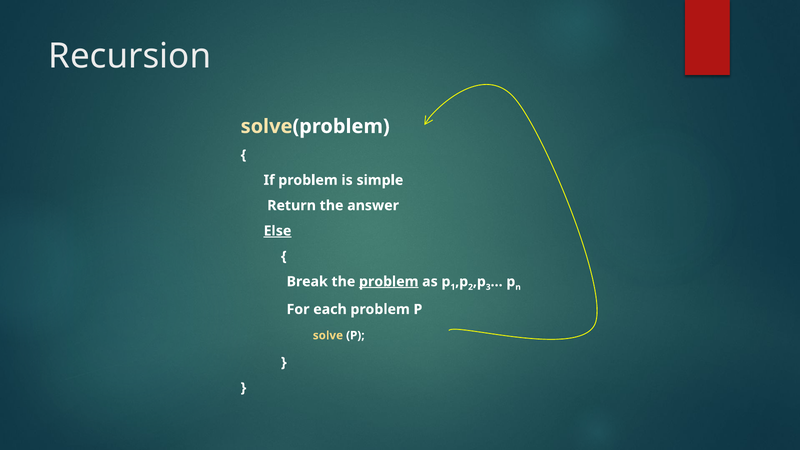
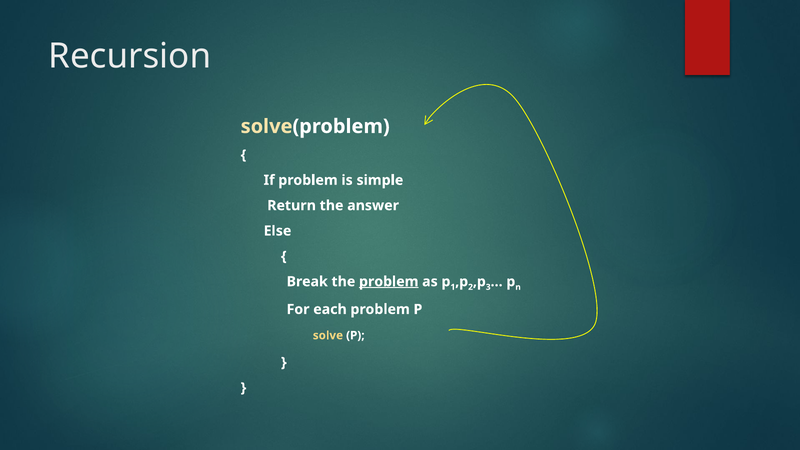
Else underline: present -> none
